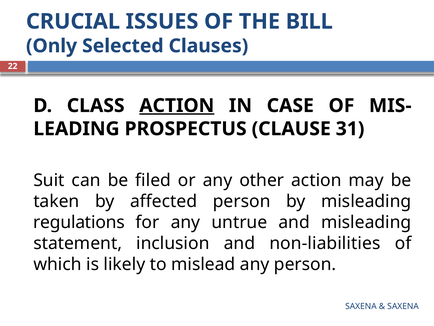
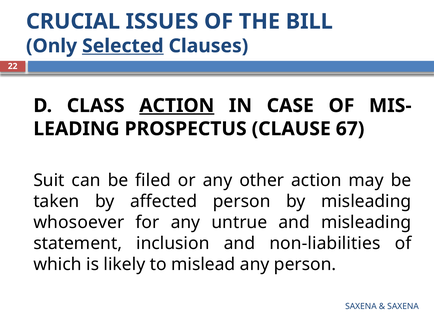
Selected underline: none -> present
31: 31 -> 67
regulations: regulations -> whosoever
